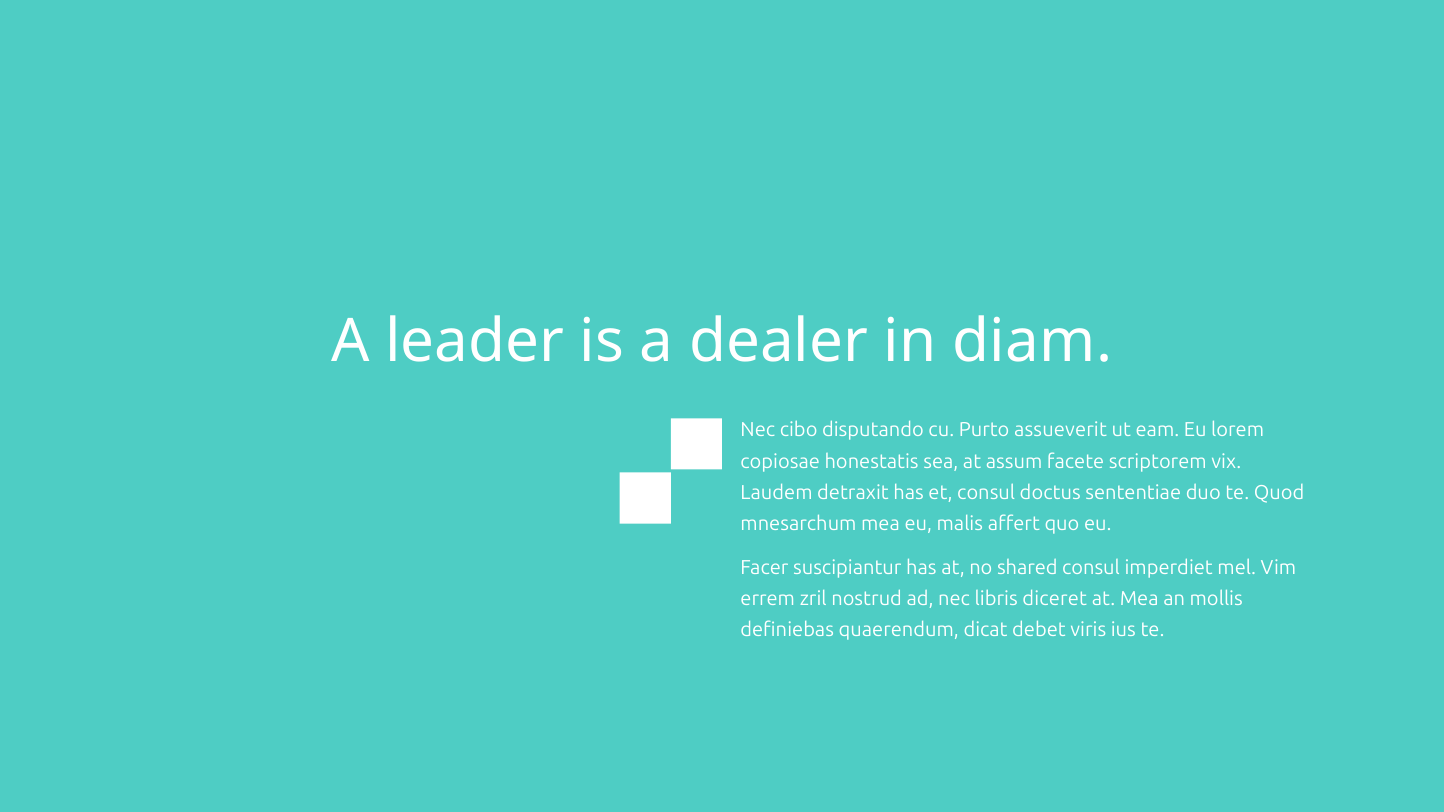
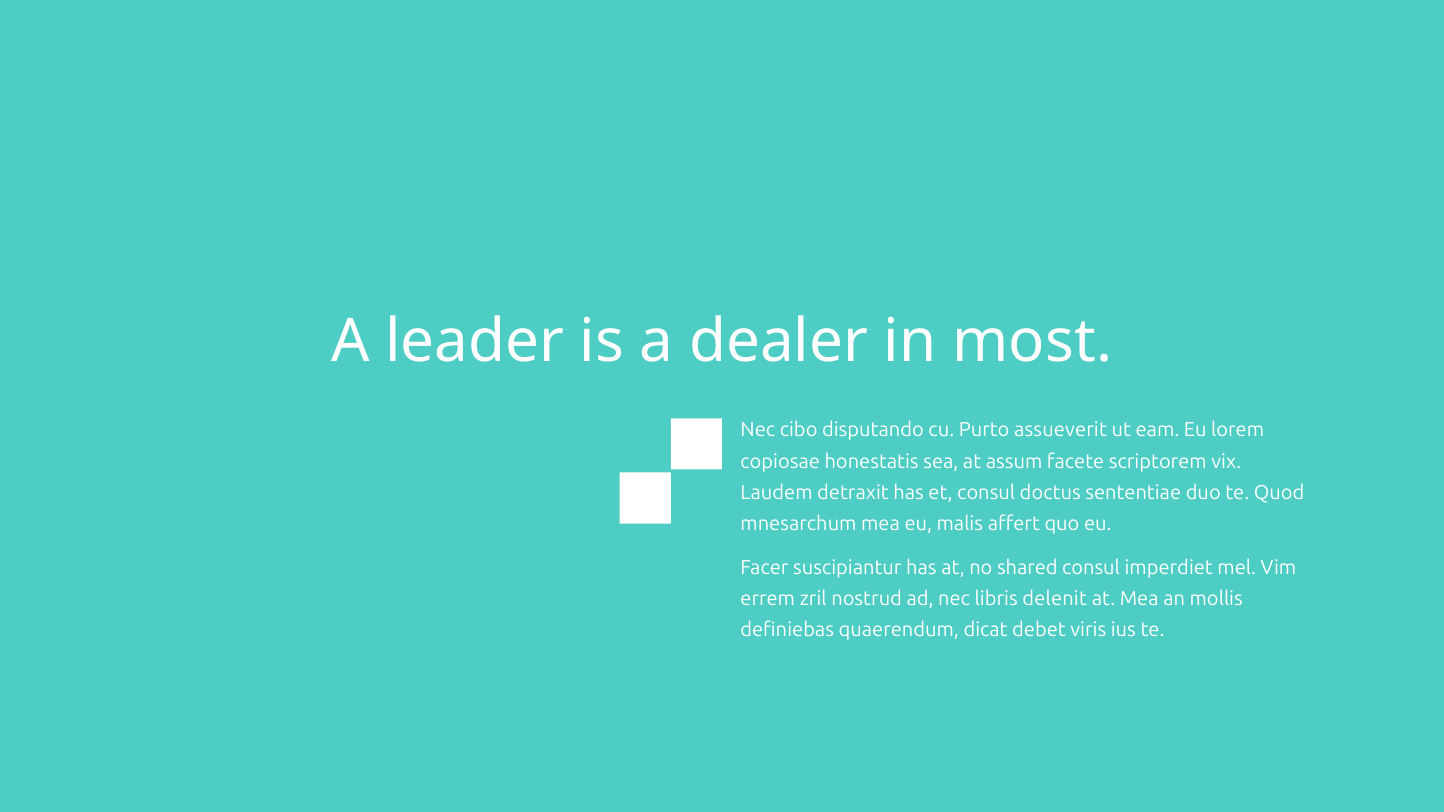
diam: diam -> most
diceret: diceret -> delenit
